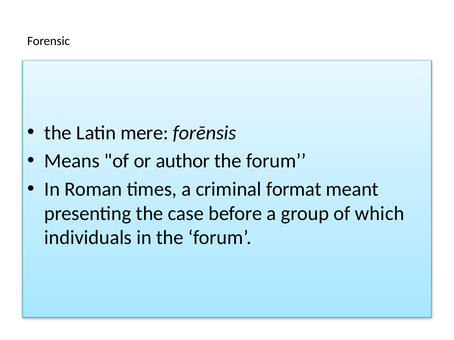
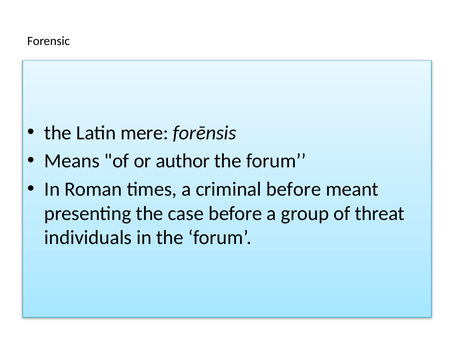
criminal format: format -> before
which: which -> threat
